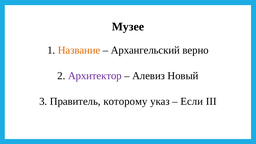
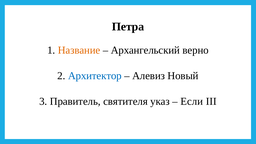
Музее: Музее -> Петра
Архитектор colour: purple -> blue
которому: которому -> святителя
